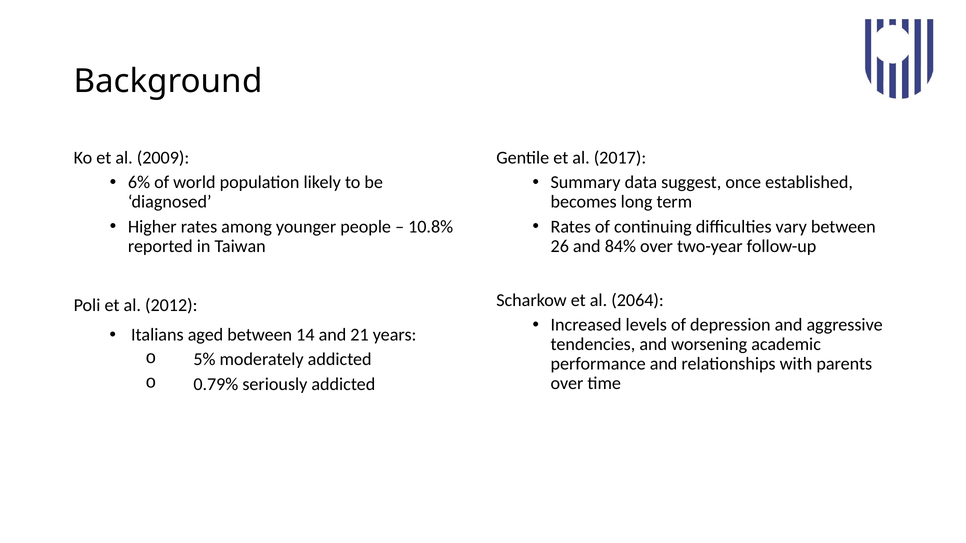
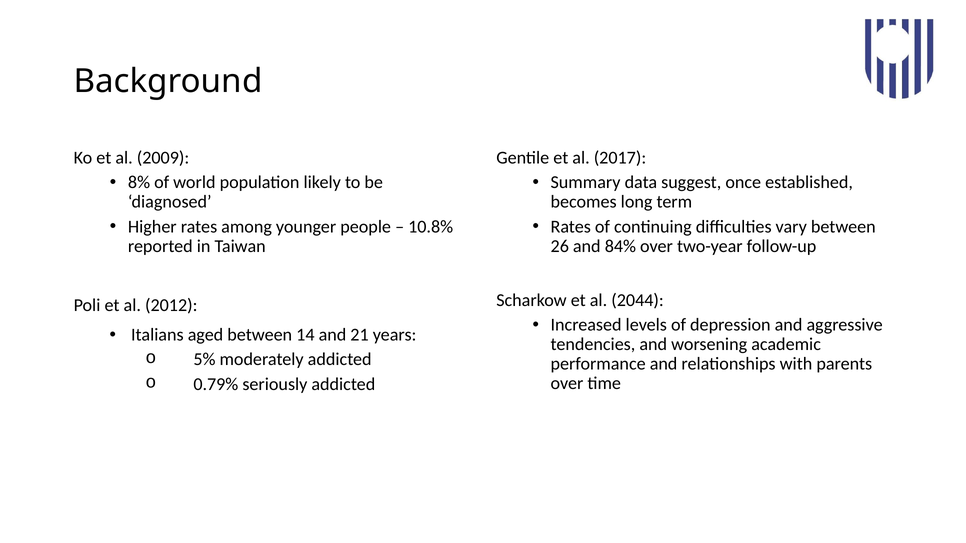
6%: 6% -> 8%
2064: 2064 -> 2044
